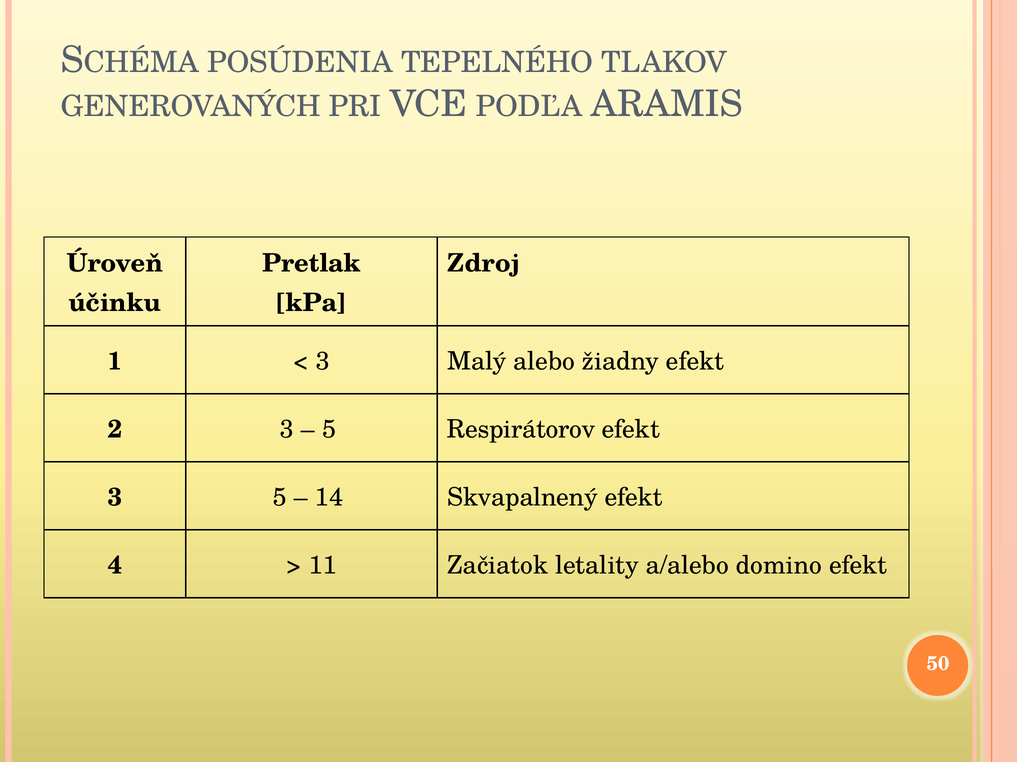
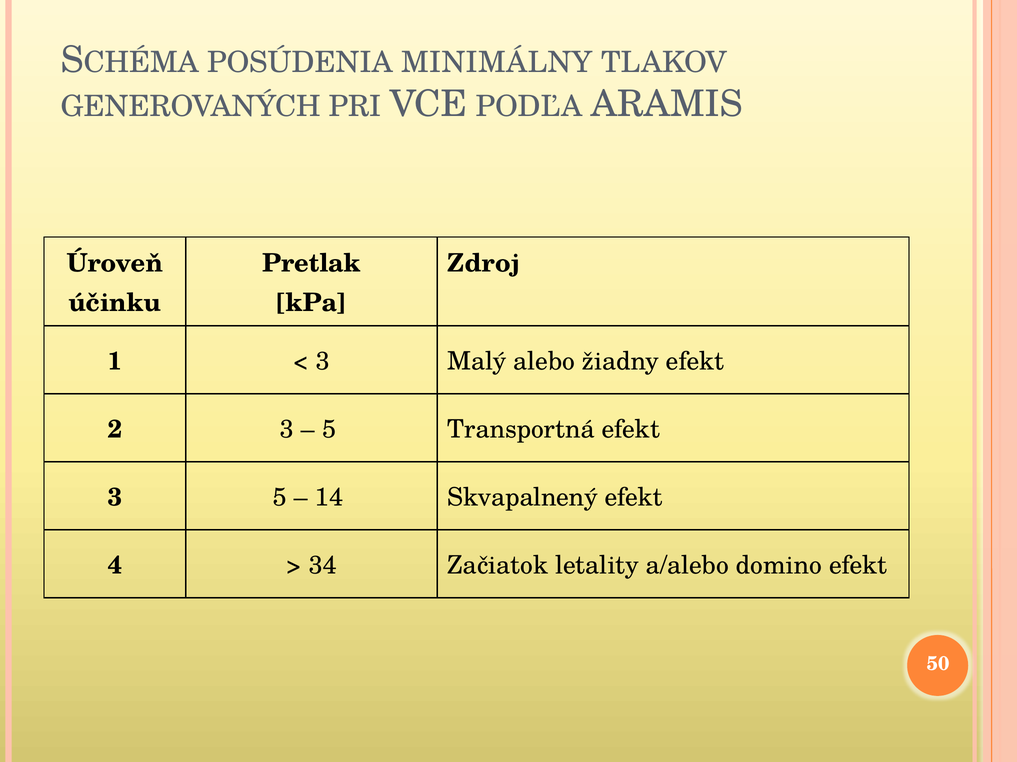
TEPELNÉHO: TEPELNÉHO -> MINIMÁLNY
Respirátorov: Respirátorov -> Transportná
11: 11 -> 34
